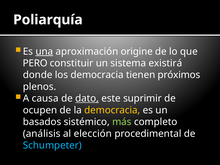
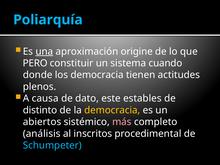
Poliarquía colour: white -> light blue
existirá: existirá -> cuando
próximos: próximos -> actitudes
dato underline: present -> none
suprimir: suprimir -> estables
ocupen: ocupen -> distinto
basados: basados -> abiertos
más colour: light green -> pink
elección: elección -> inscritos
